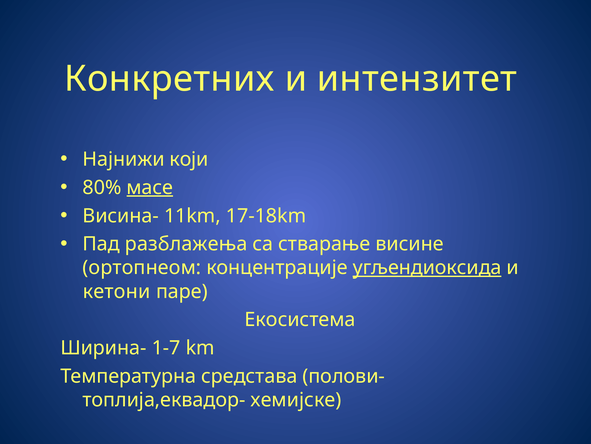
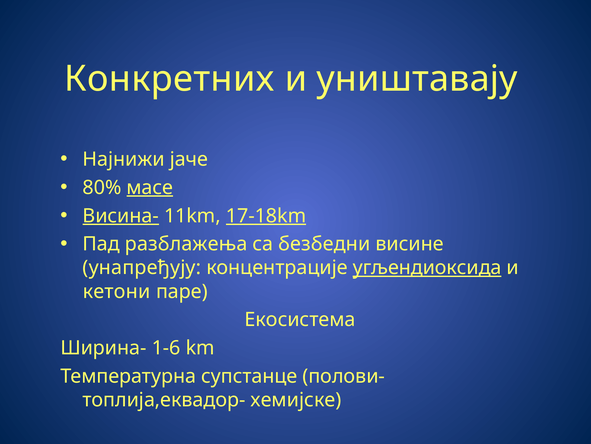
интензитет: интензитет -> уништавају
који: који -> јаче
Висина- underline: none -> present
17-18km underline: none -> present
стварање: стварање -> безбедни
ортопнеом: ортопнеом -> унапређују
1-7: 1-7 -> 1-6
средстава: средстава -> супстанце
